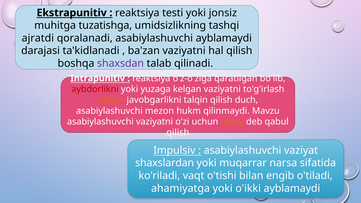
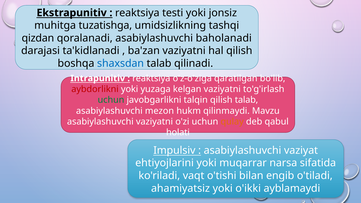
ajratdi: ajratdi -> qizdan
asabiylashuvchi ayblamaydi: ayblamaydi -> baholanadi
shaxsdan colour: purple -> blue
uchun at (111, 100) colour: orange -> green
qilish duch: duch -> talab
qilish at (178, 132): qilish -> holati
shaxslardan: shaxslardan -> ehtiyojlarini
ahamiyatga: ahamiyatga -> ahamiyatsiz
